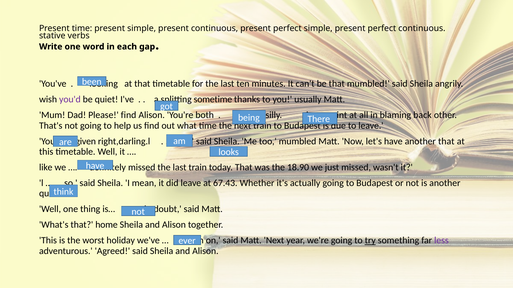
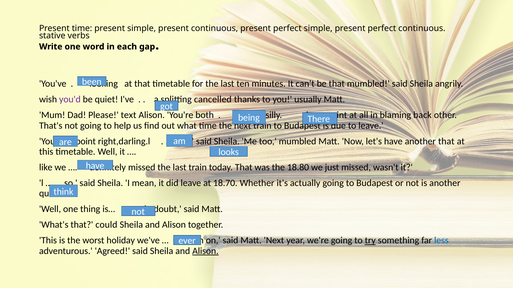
sometime: sometime -> cancelled
Please find: find -> text
given at (86, 141): given -> point
18.90: 18.90 -> 18.80
67.43: 67.43 -> 18.70
home: home -> could
less colour: purple -> blue
Alison at (205, 251) underline: none -> present
